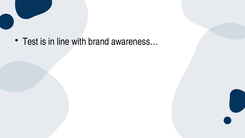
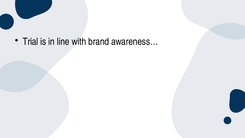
Test: Test -> Trial
